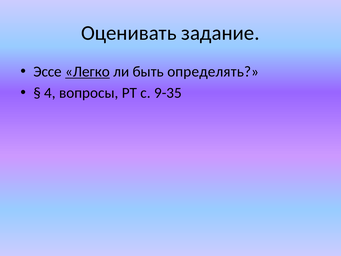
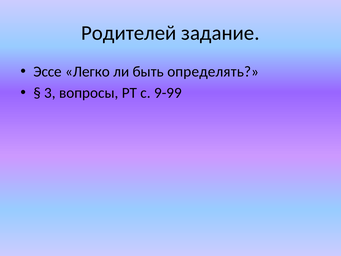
Оценивать: Оценивать -> Родителей
Легко underline: present -> none
4: 4 -> 3
9-35: 9-35 -> 9-99
